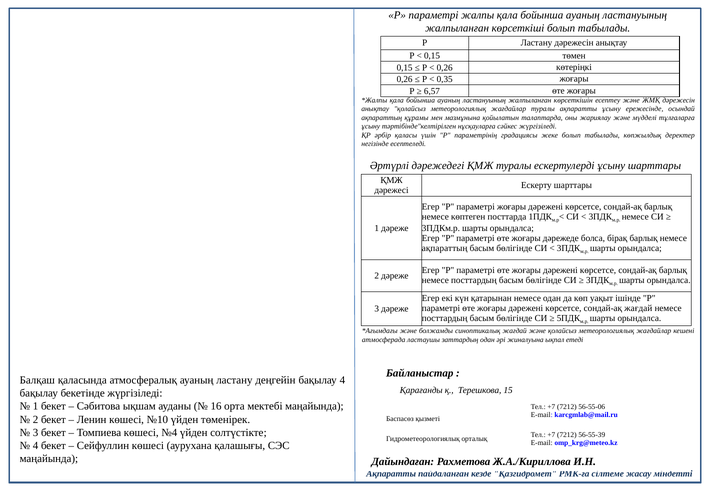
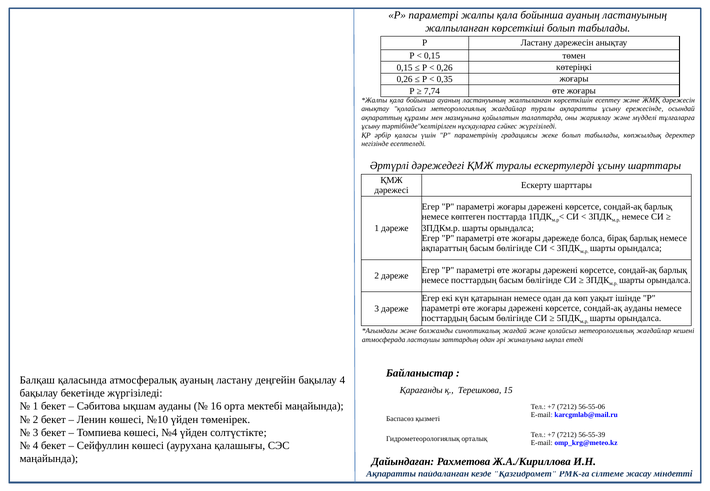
6,57: 6,57 -> 7,74
сондай-ақ жағдай: жағдай -> ауданы
